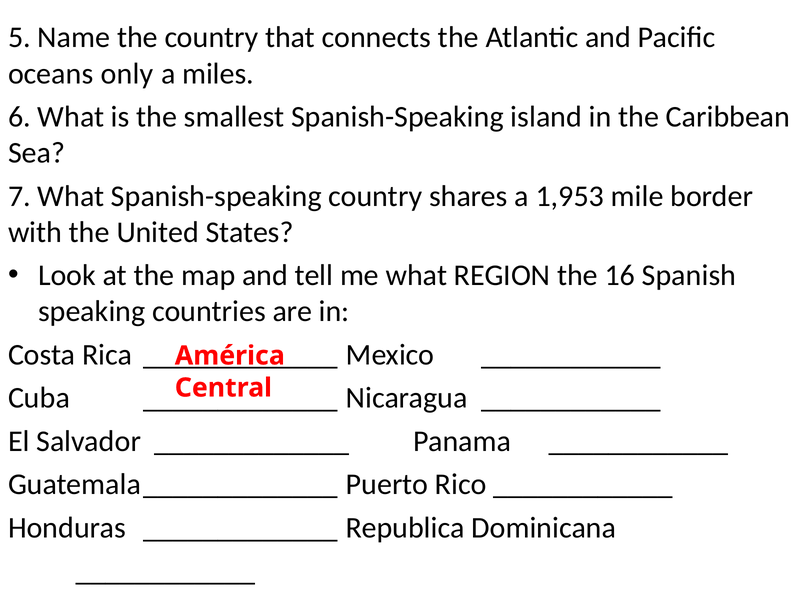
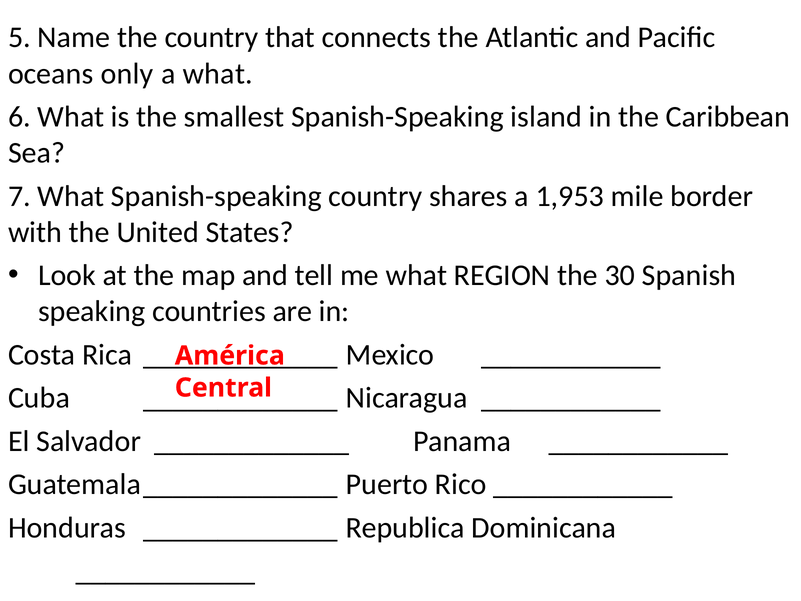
a miles: miles -> what
16: 16 -> 30
